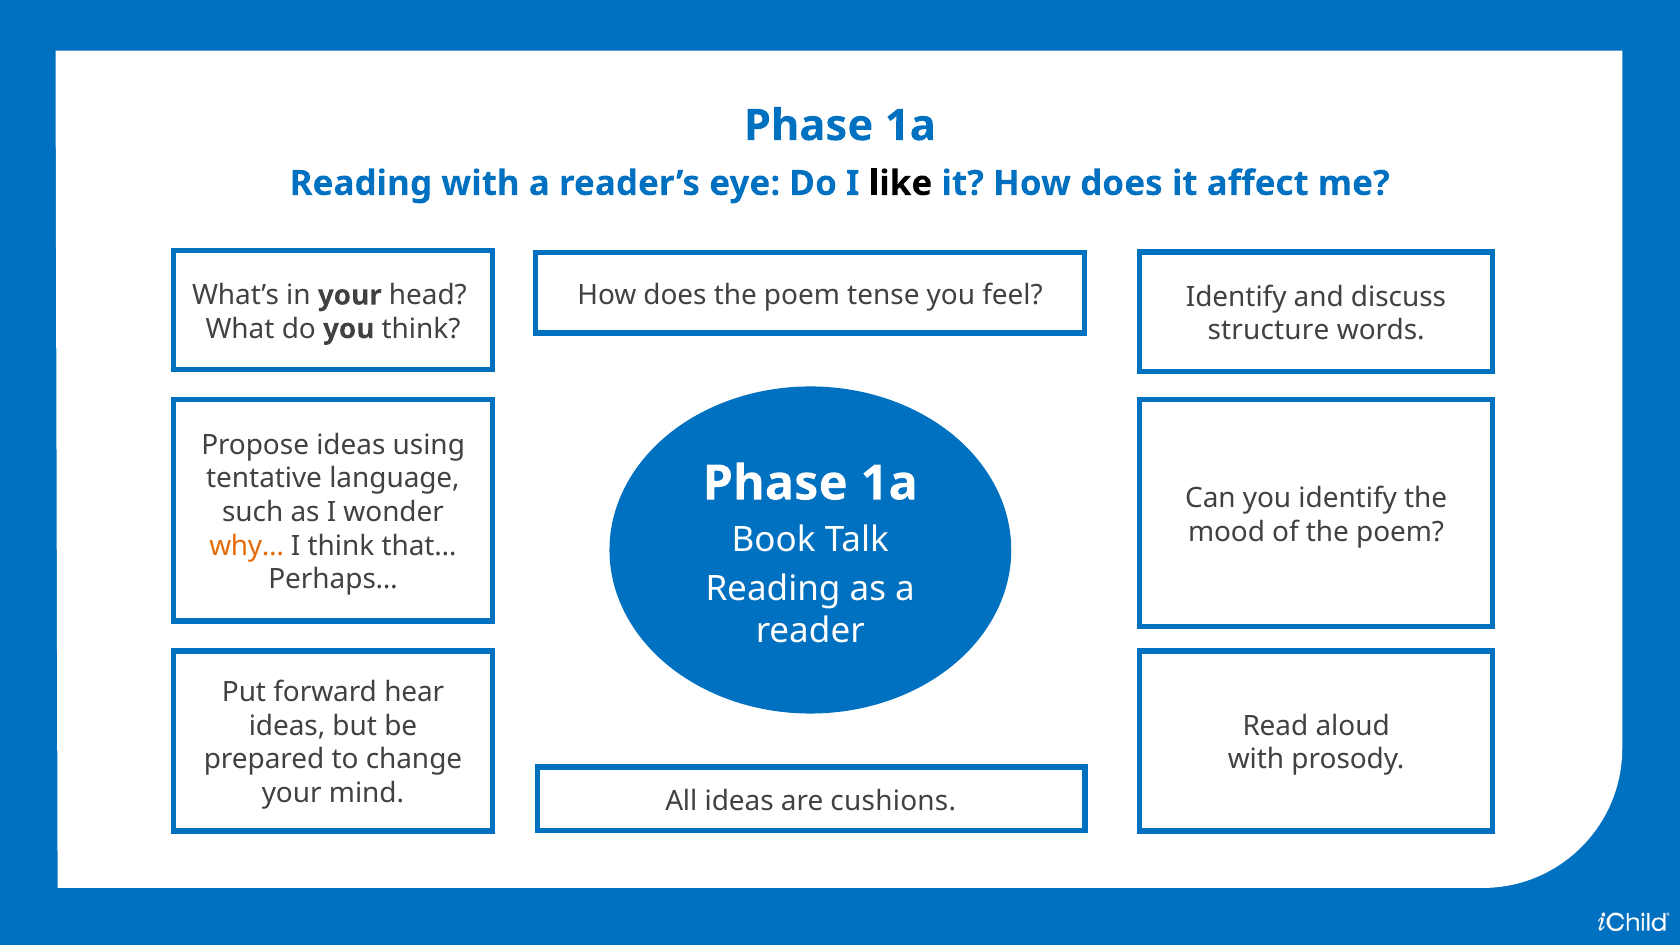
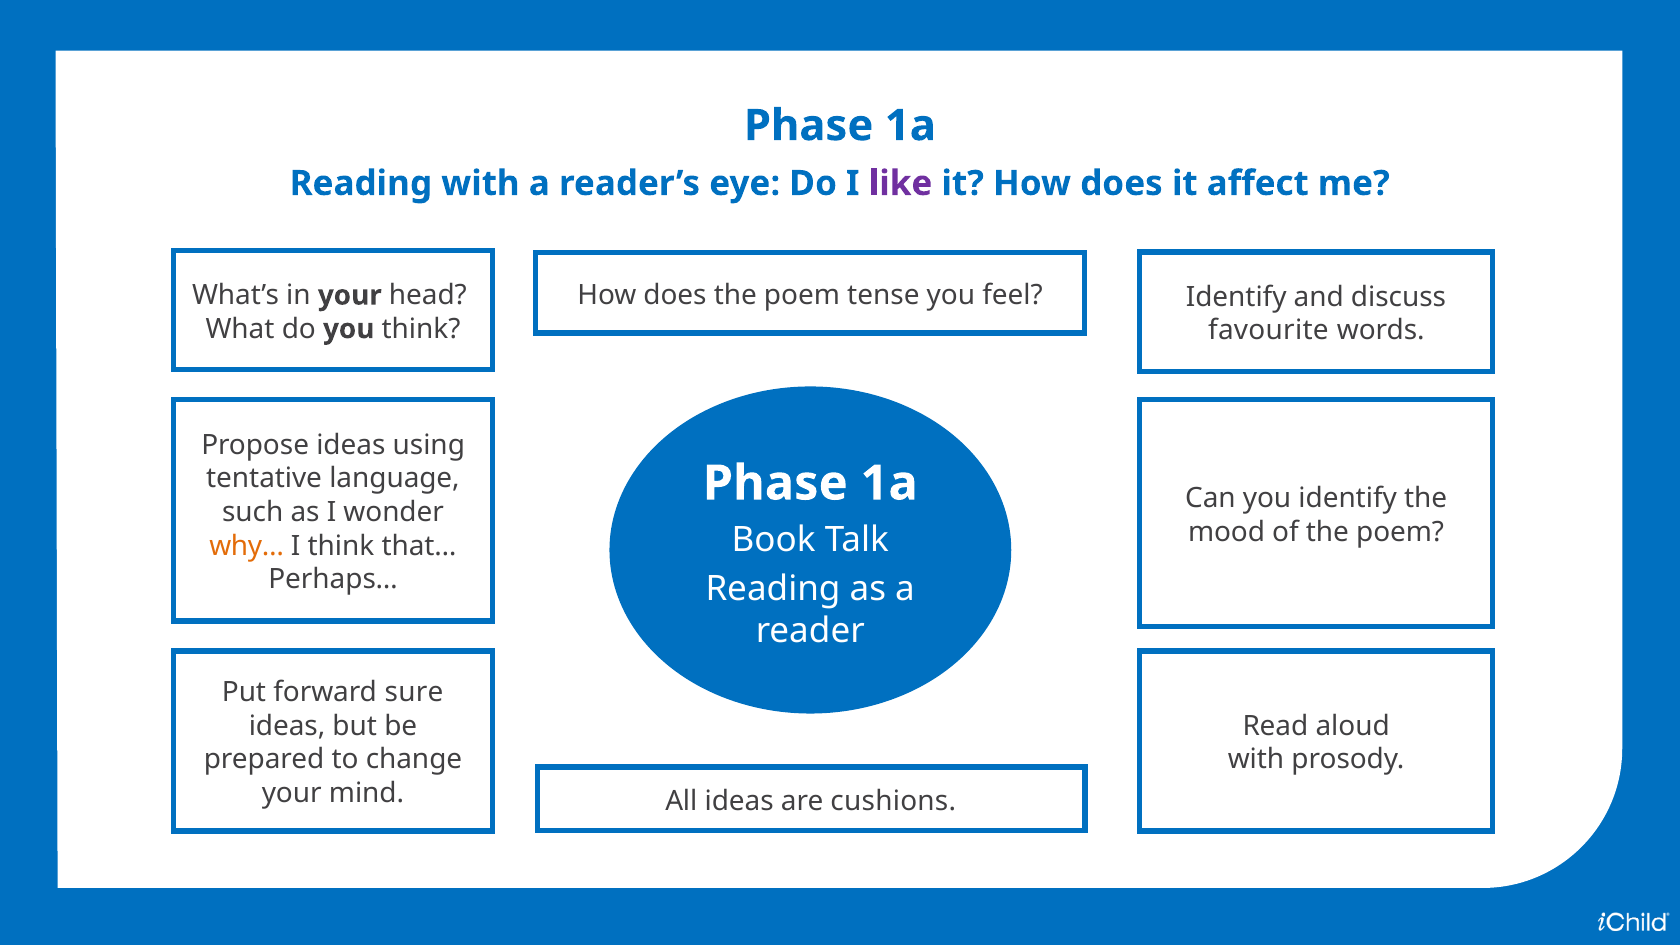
like colour: black -> purple
structure: structure -> favourite
hear: hear -> sure
